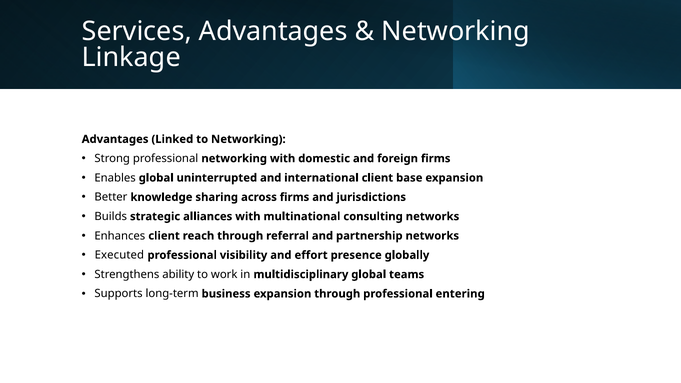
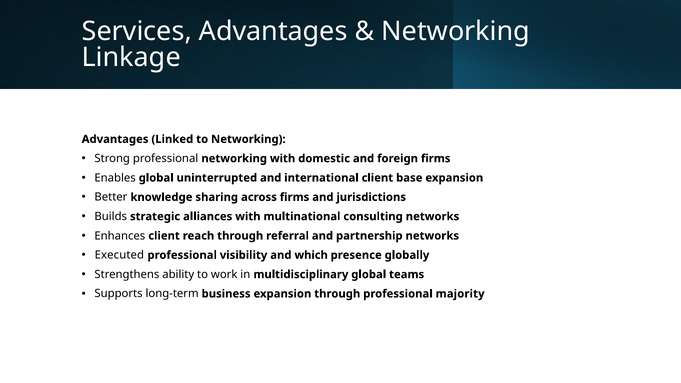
effort: effort -> which
entering: entering -> majority
